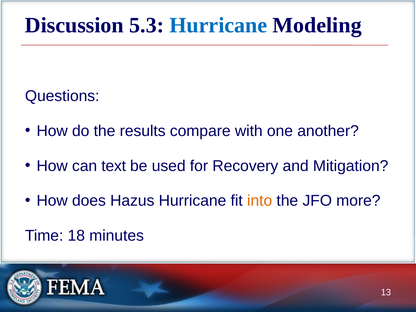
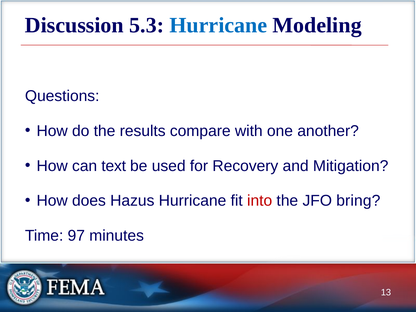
into colour: orange -> red
more: more -> bring
18: 18 -> 97
